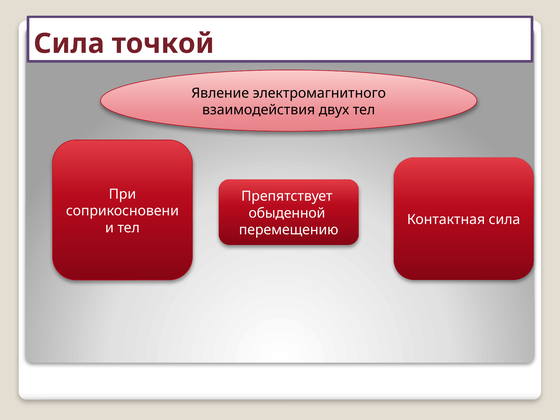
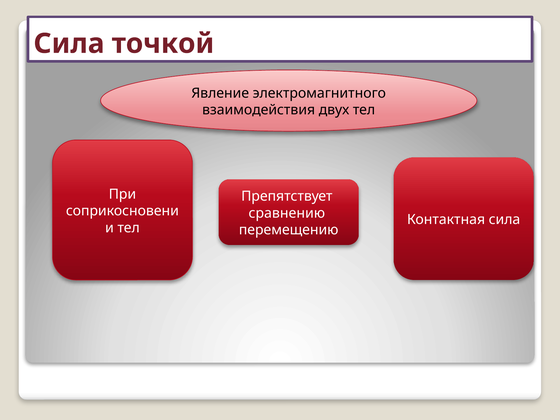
обыденной: обыденной -> сравнению
